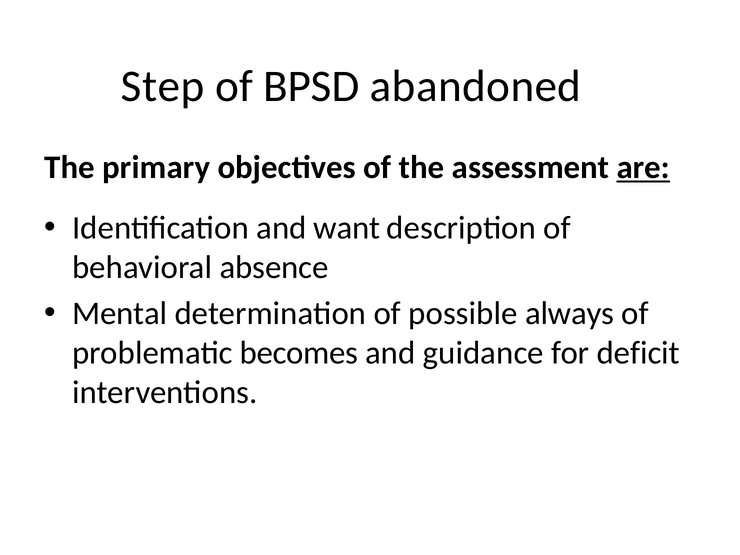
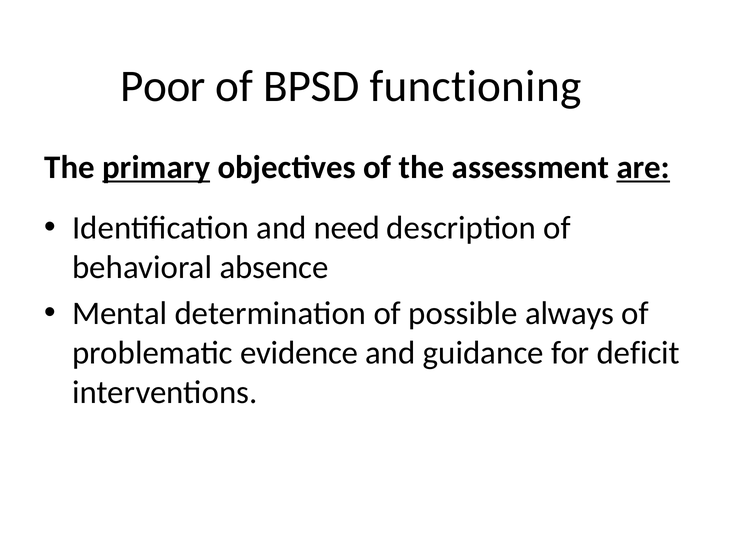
Step: Step -> Poor
abandoned: abandoned -> functioning
primary underline: none -> present
want: want -> need
becomes: becomes -> evidence
